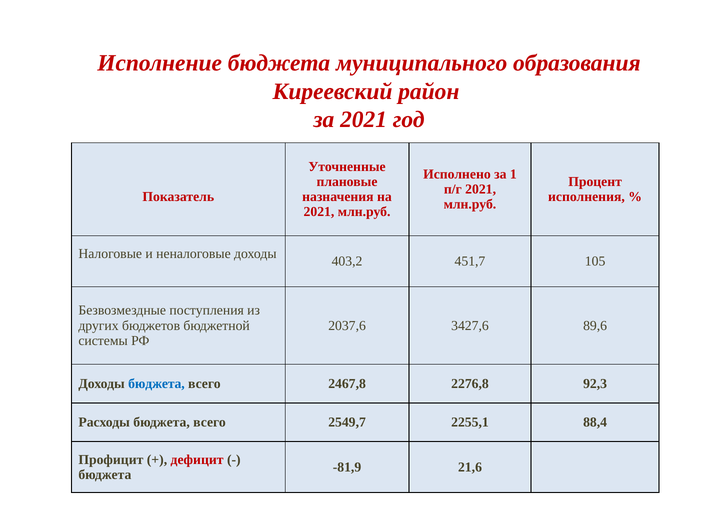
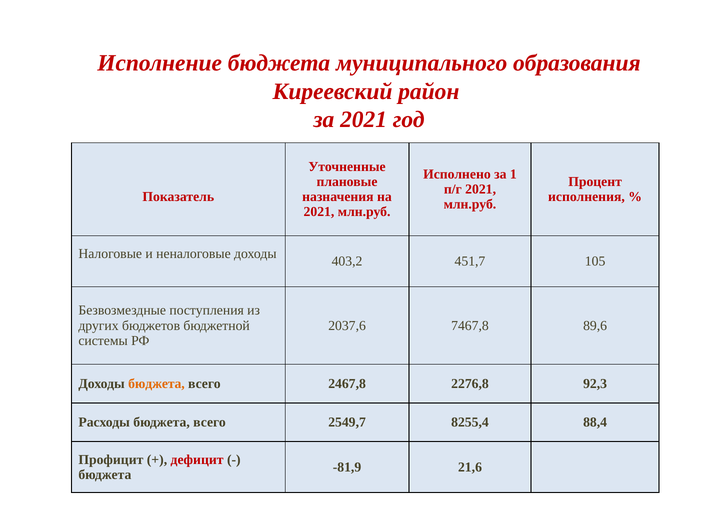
3427,6: 3427,6 -> 7467,8
бюджета at (156, 384) colour: blue -> orange
2255,1: 2255,1 -> 8255,4
